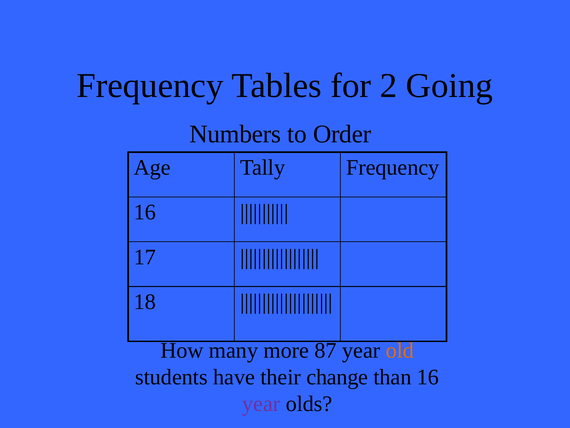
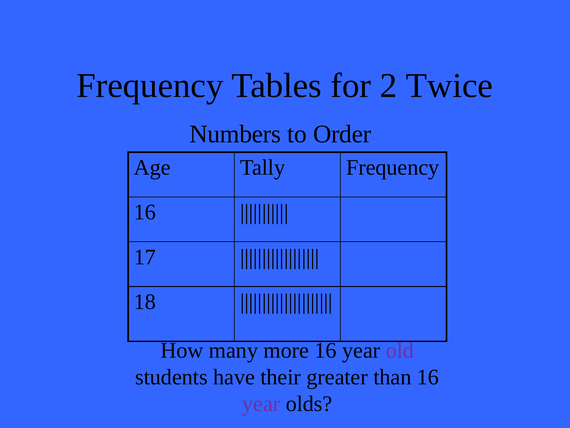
Going: Going -> Twice
more 87: 87 -> 16
old colour: orange -> purple
change: change -> greater
